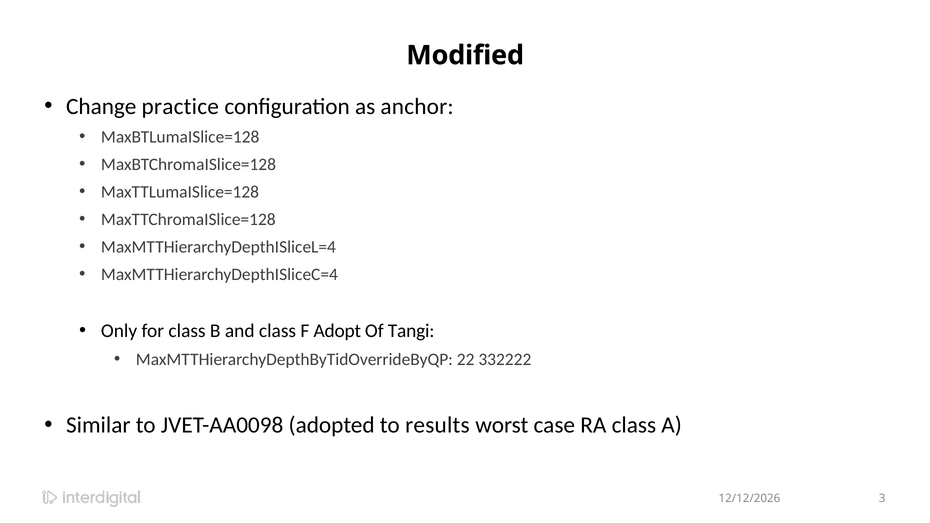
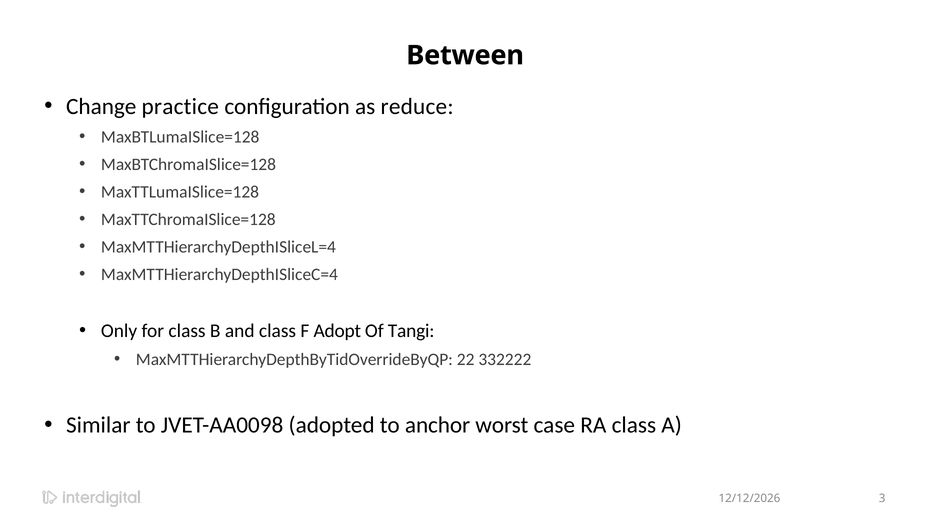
Modified: Modified -> Between
anchor: anchor -> reduce
results: results -> anchor
